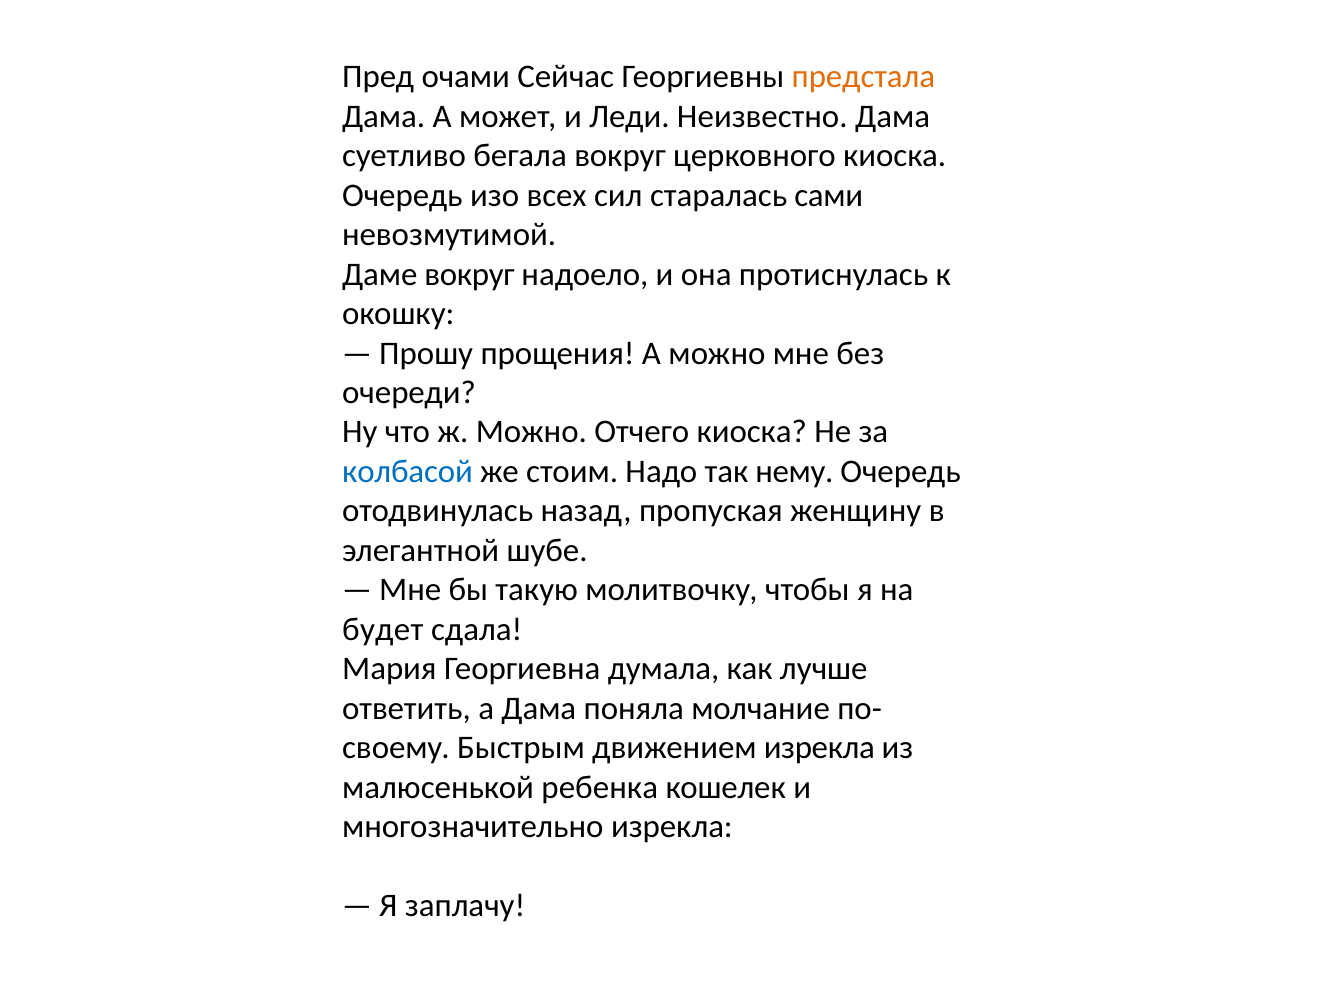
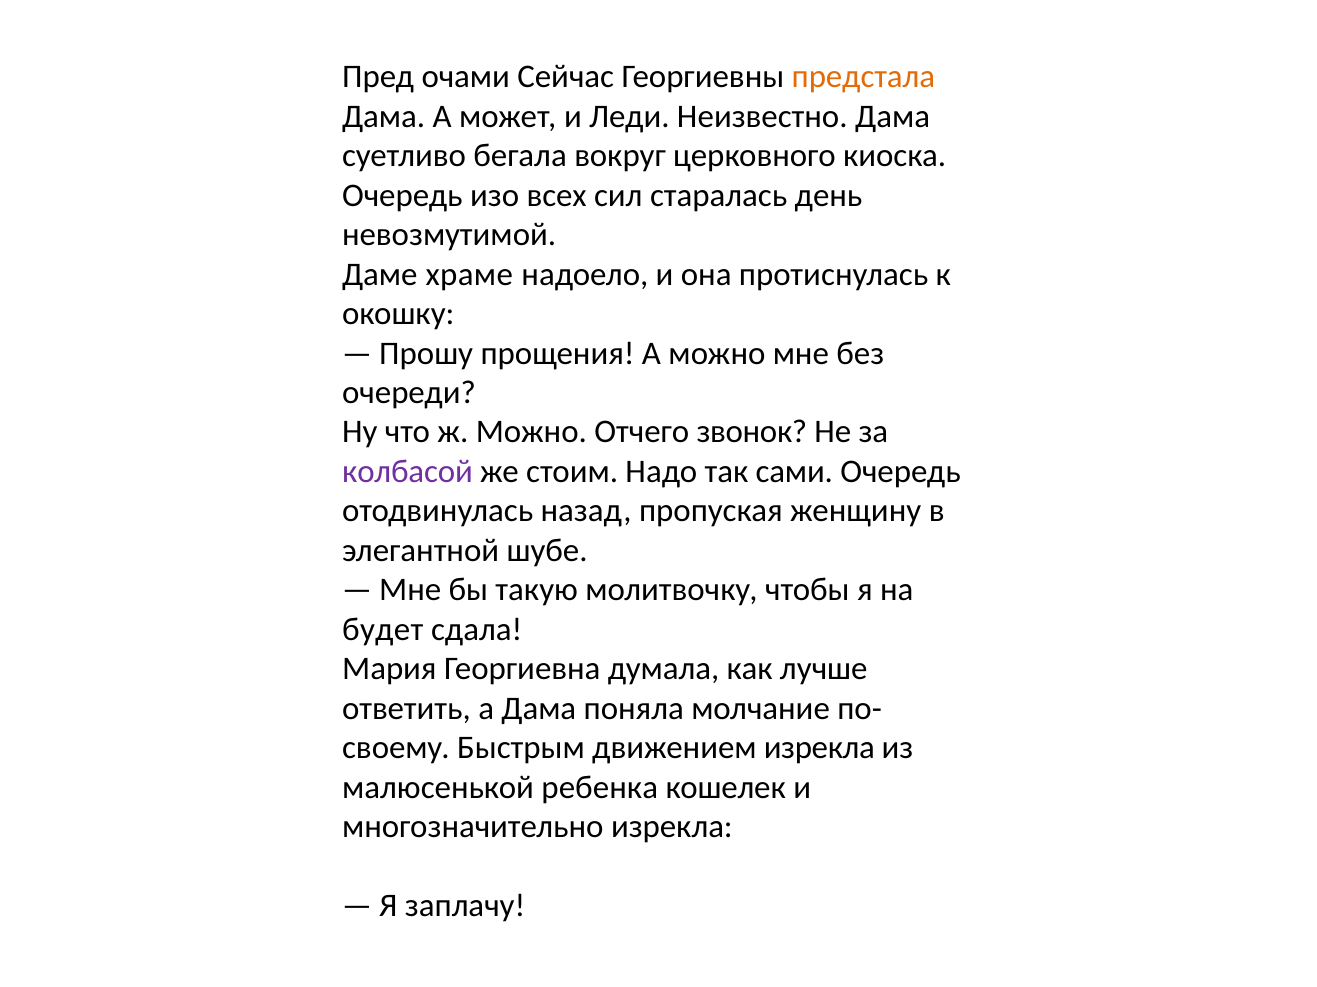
сами: сами -> день
Даме вокруг: вокруг -> храме
Отчего киоска: киоска -> звонок
колбасой colour: blue -> purple
нему: нему -> сами
